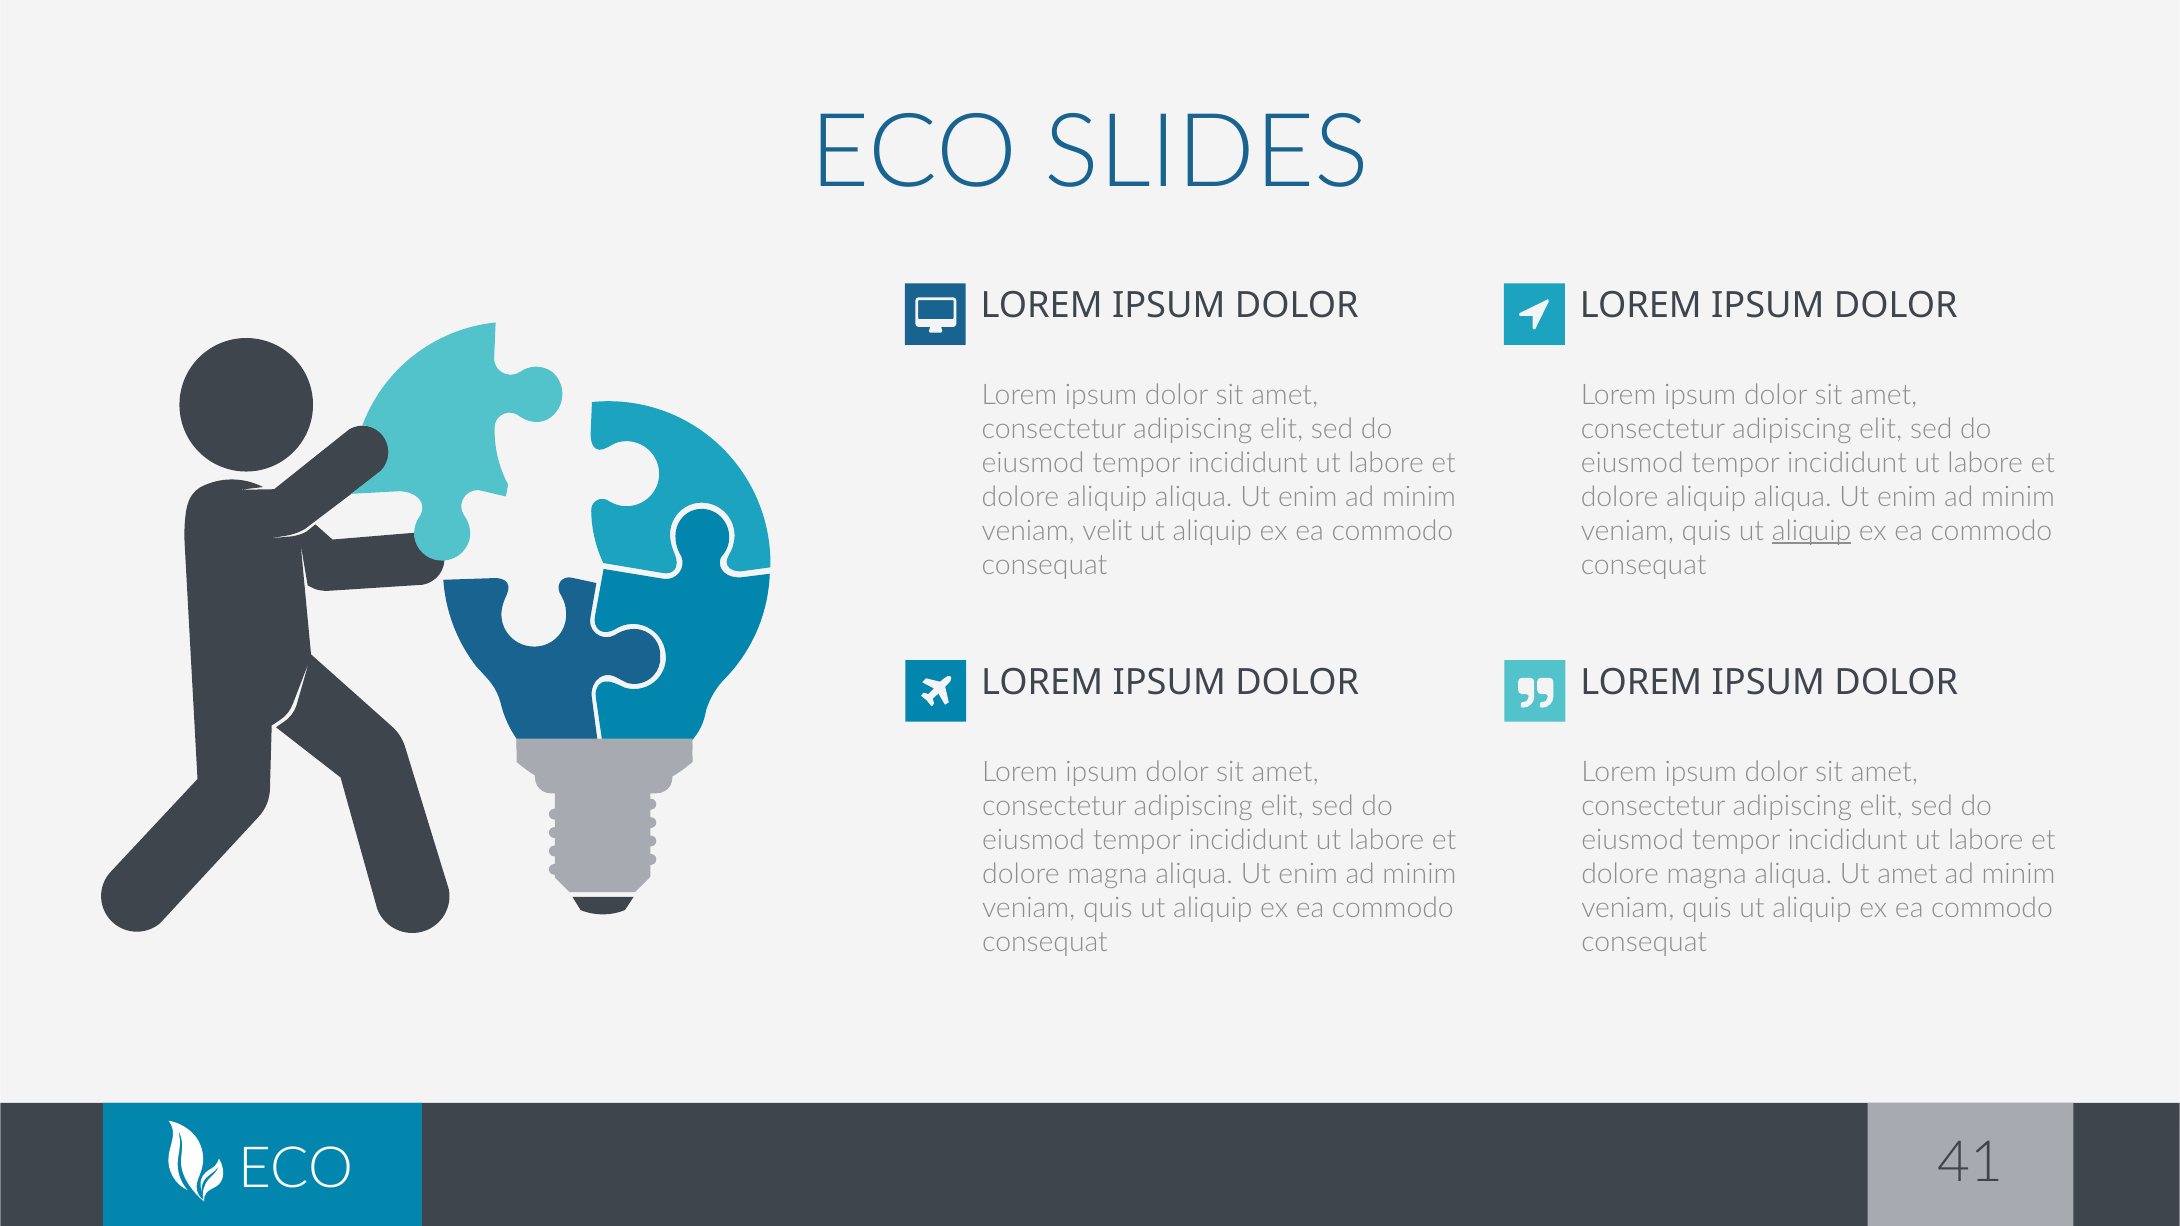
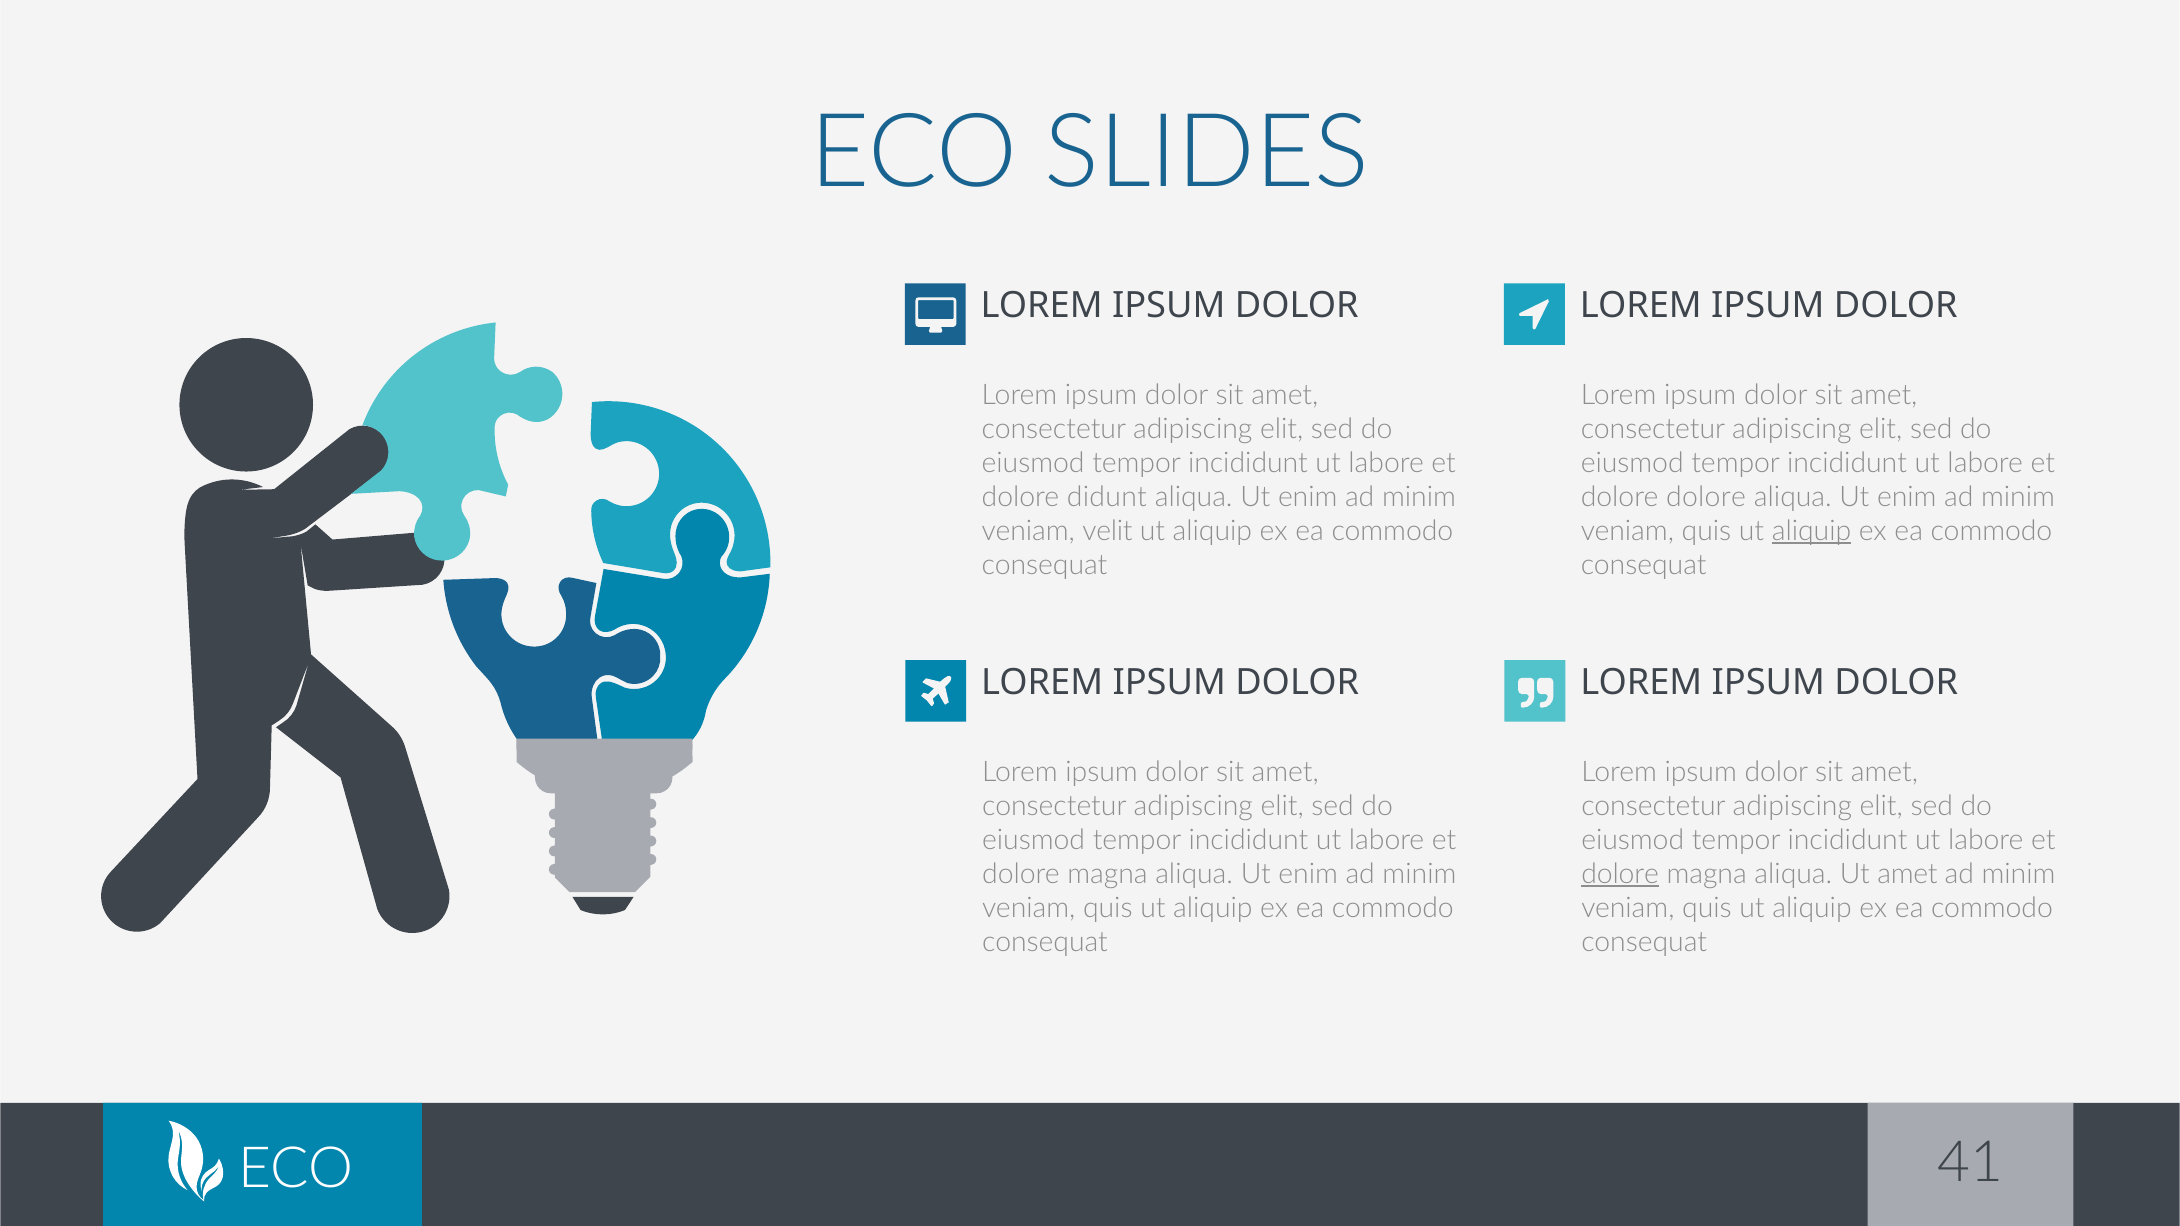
aliquip at (1706, 497): aliquip -> dolore
aliquip at (1107, 497): aliquip -> didunt
dolore at (1620, 874) underline: none -> present
